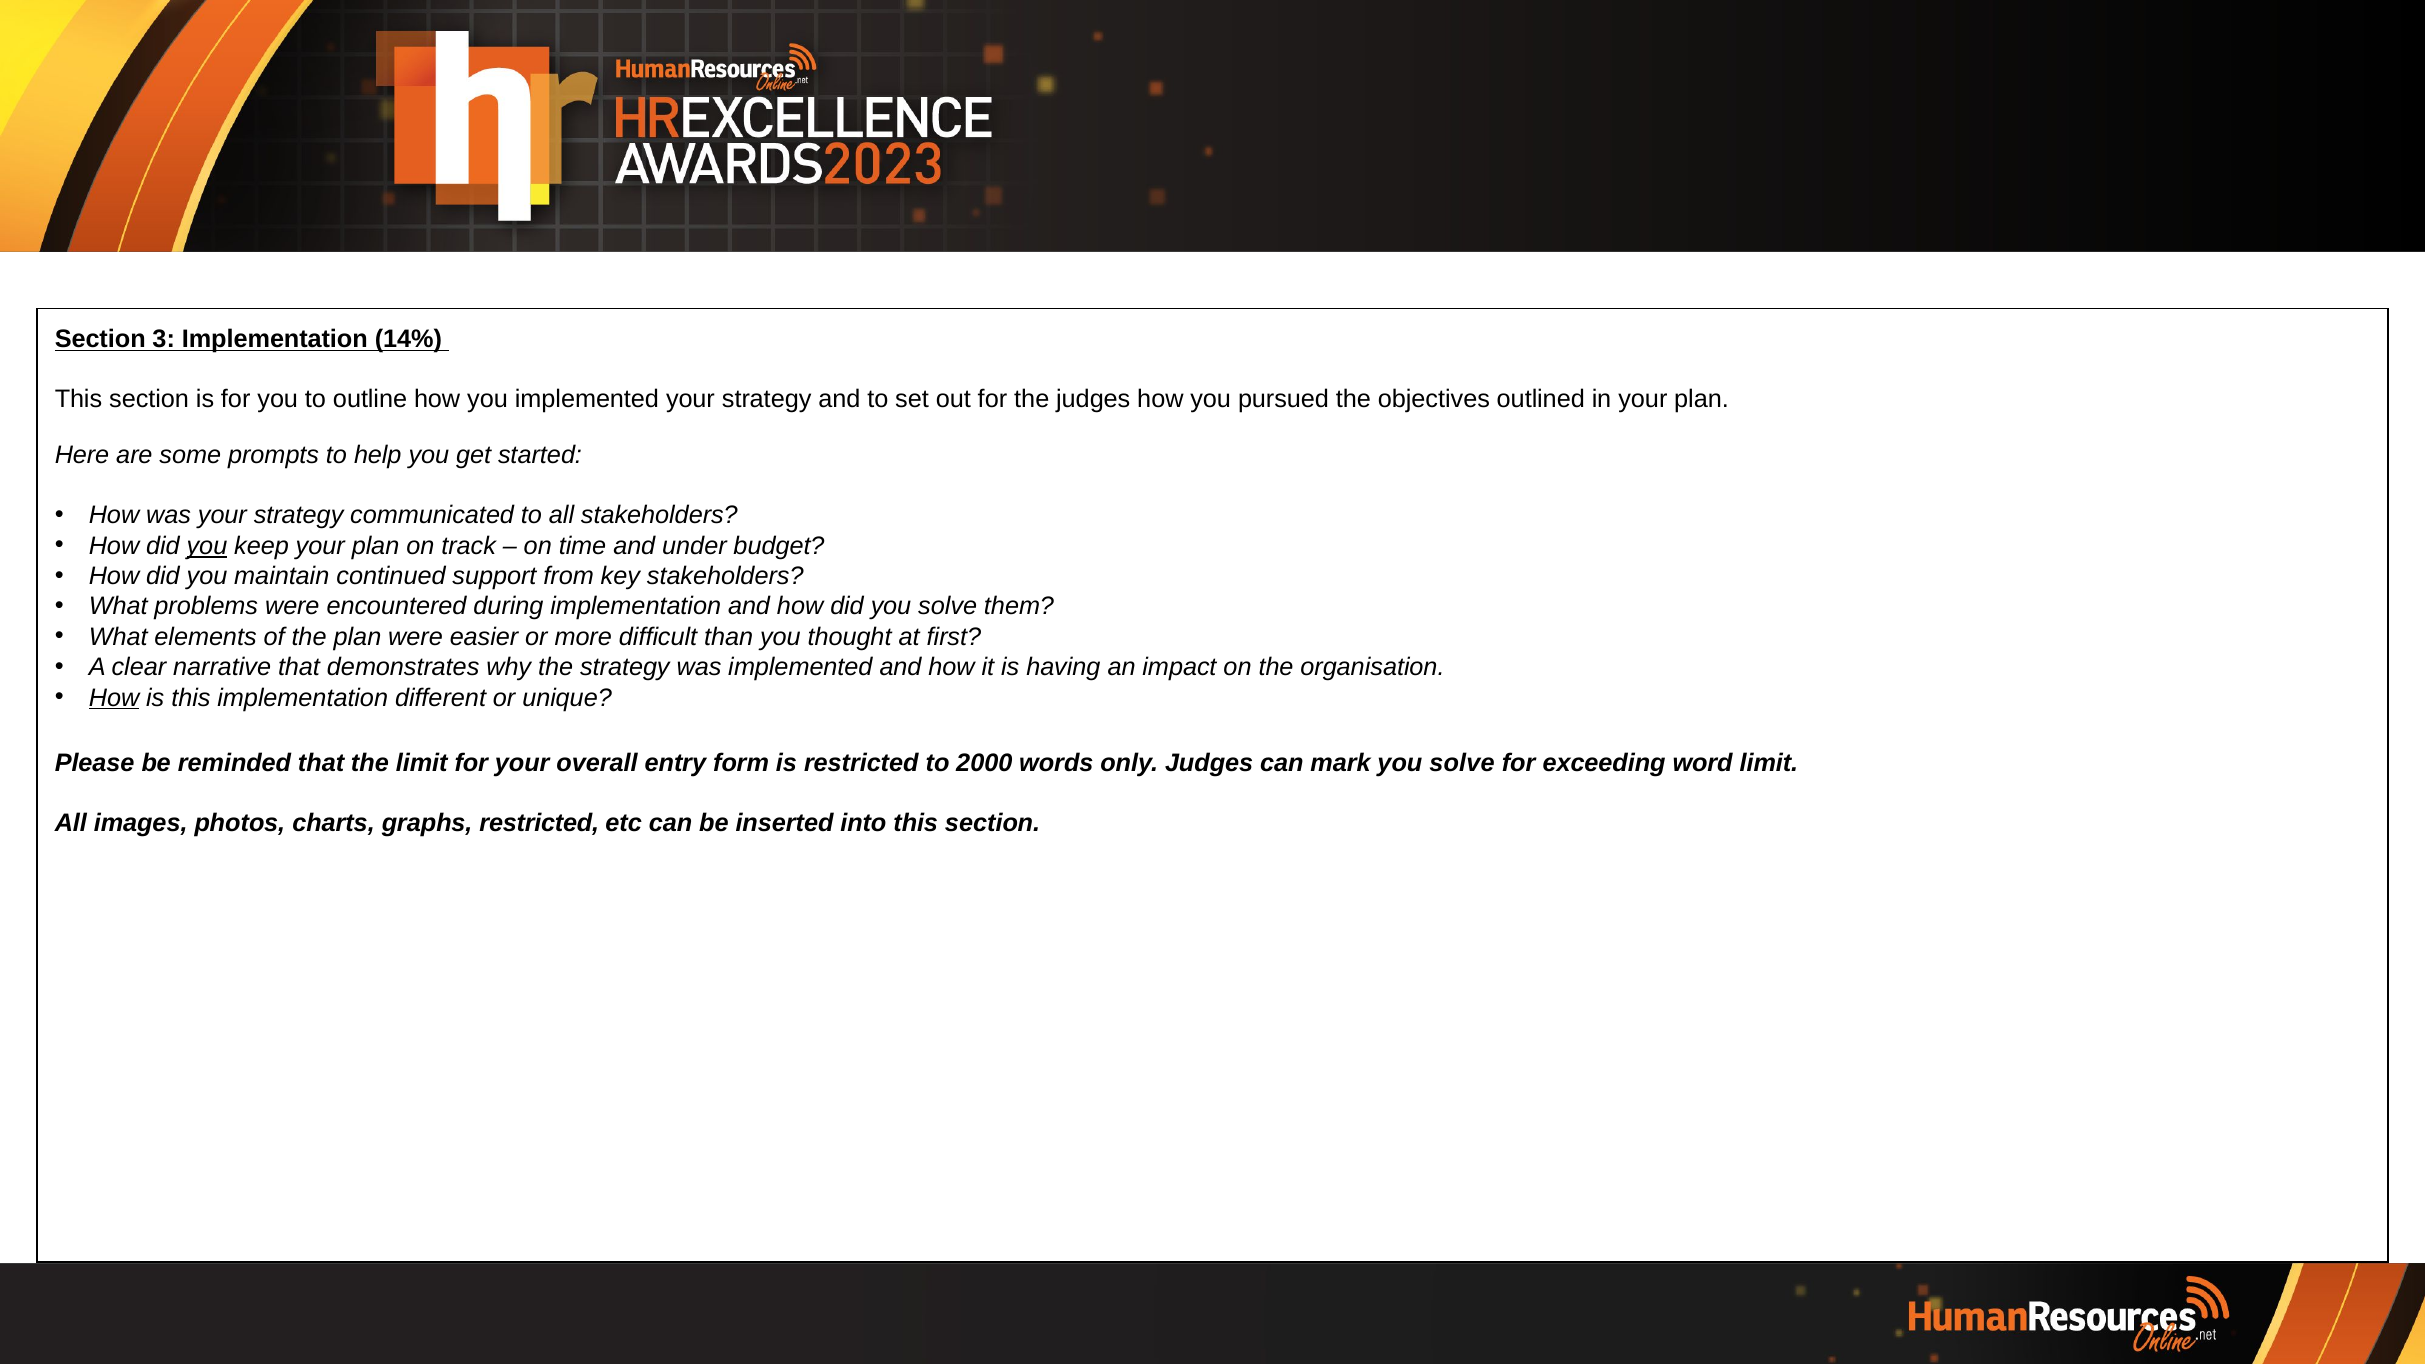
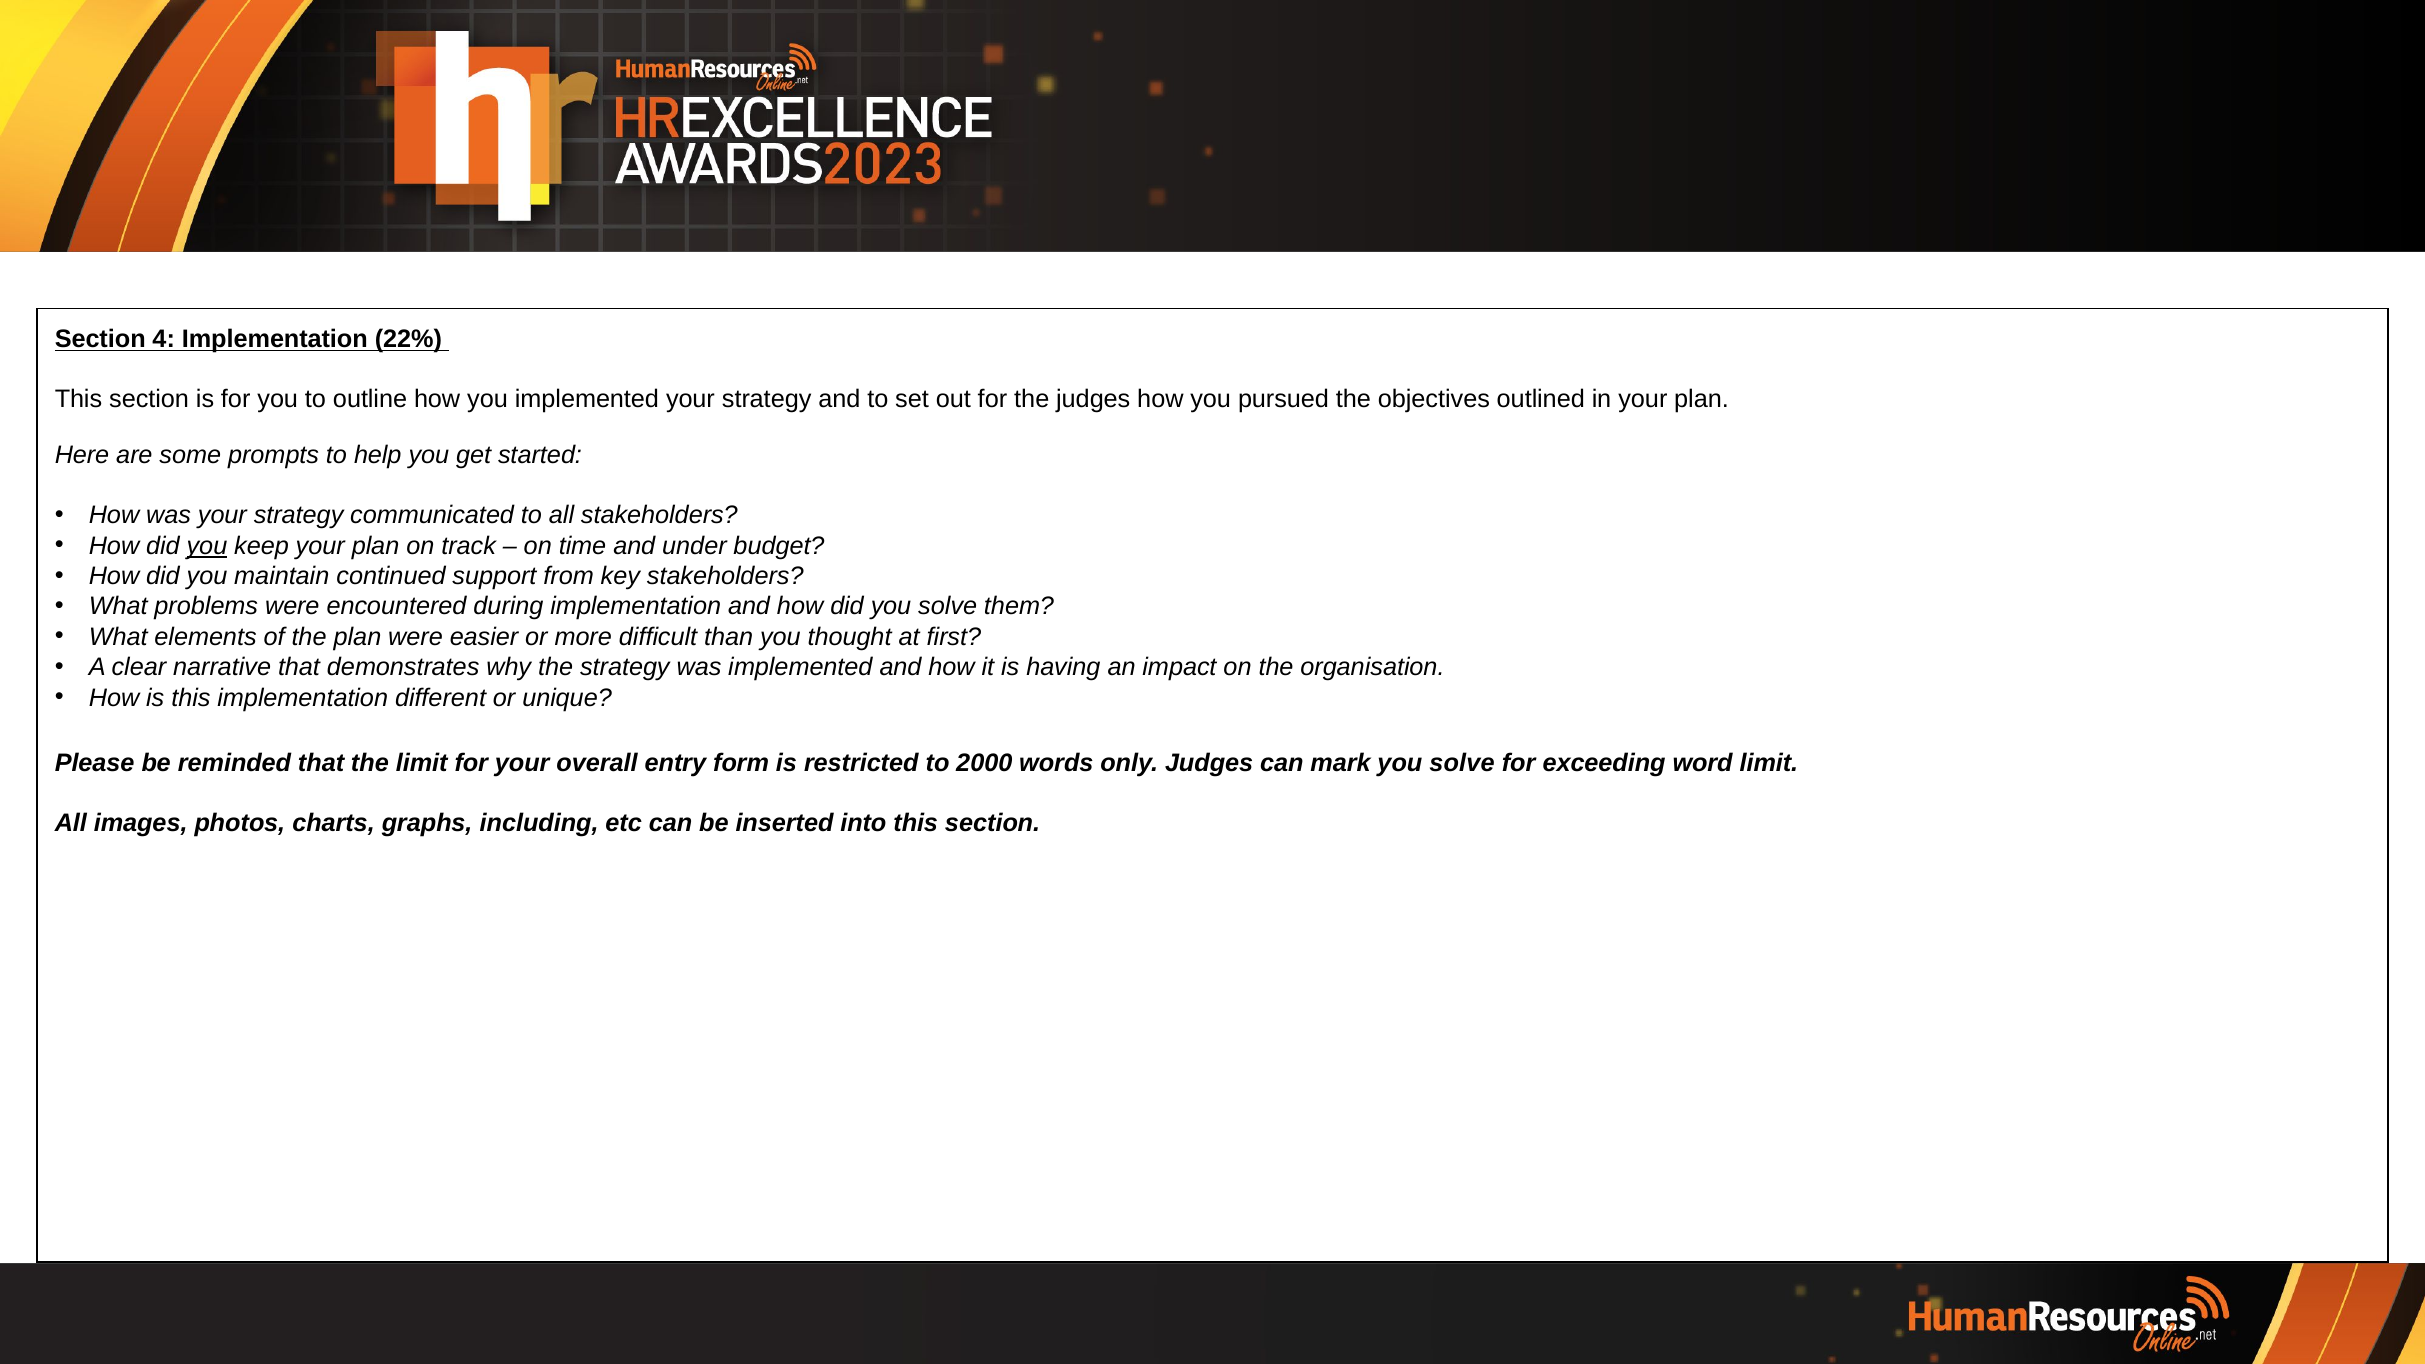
3: 3 -> 4
14%: 14% -> 22%
How at (114, 698) underline: present -> none
graphs restricted: restricted -> including
